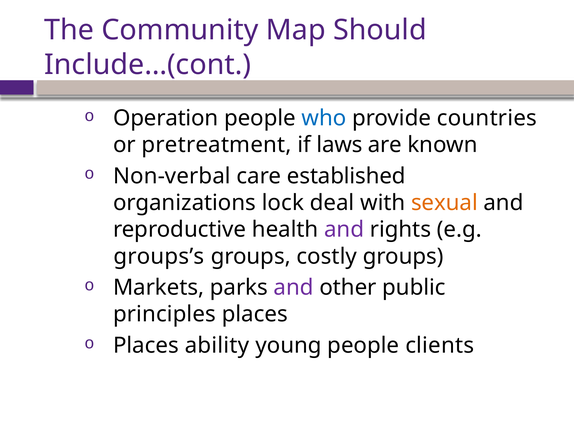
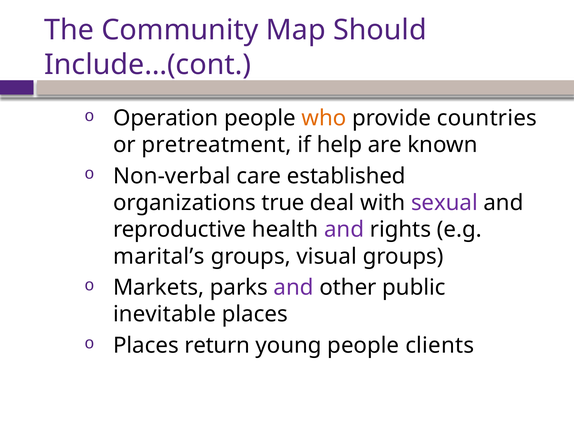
who colour: blue -> orange
laws: laws -> help
lock: lock -> true
sexual colour: orange -> purple
groups’s: groups’s -> marital’s
costly: costly -> visual
principles: principles -> inevitable
ability: ability -> return
